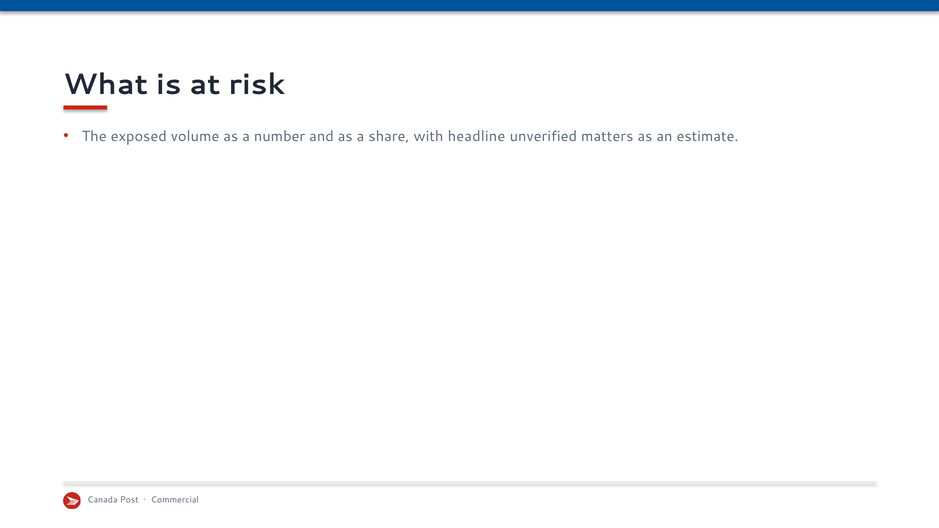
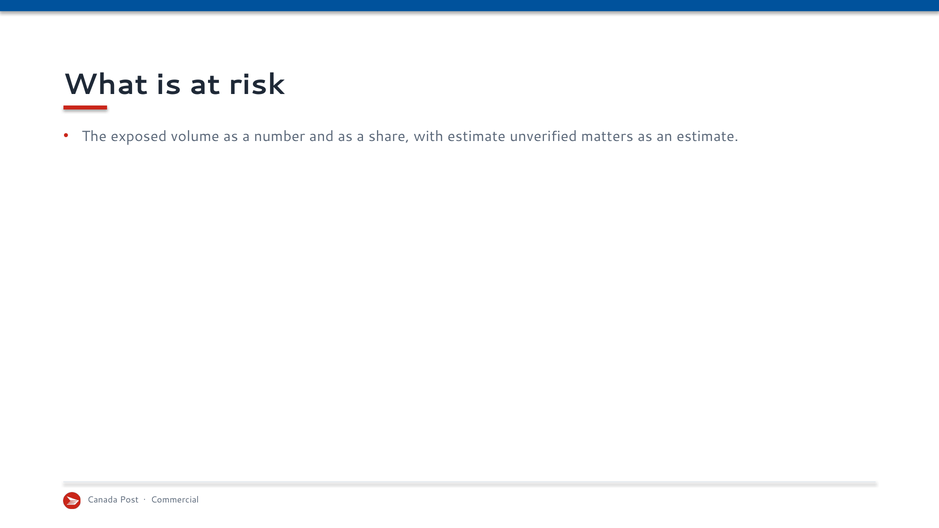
with headline: headline -> estimate
